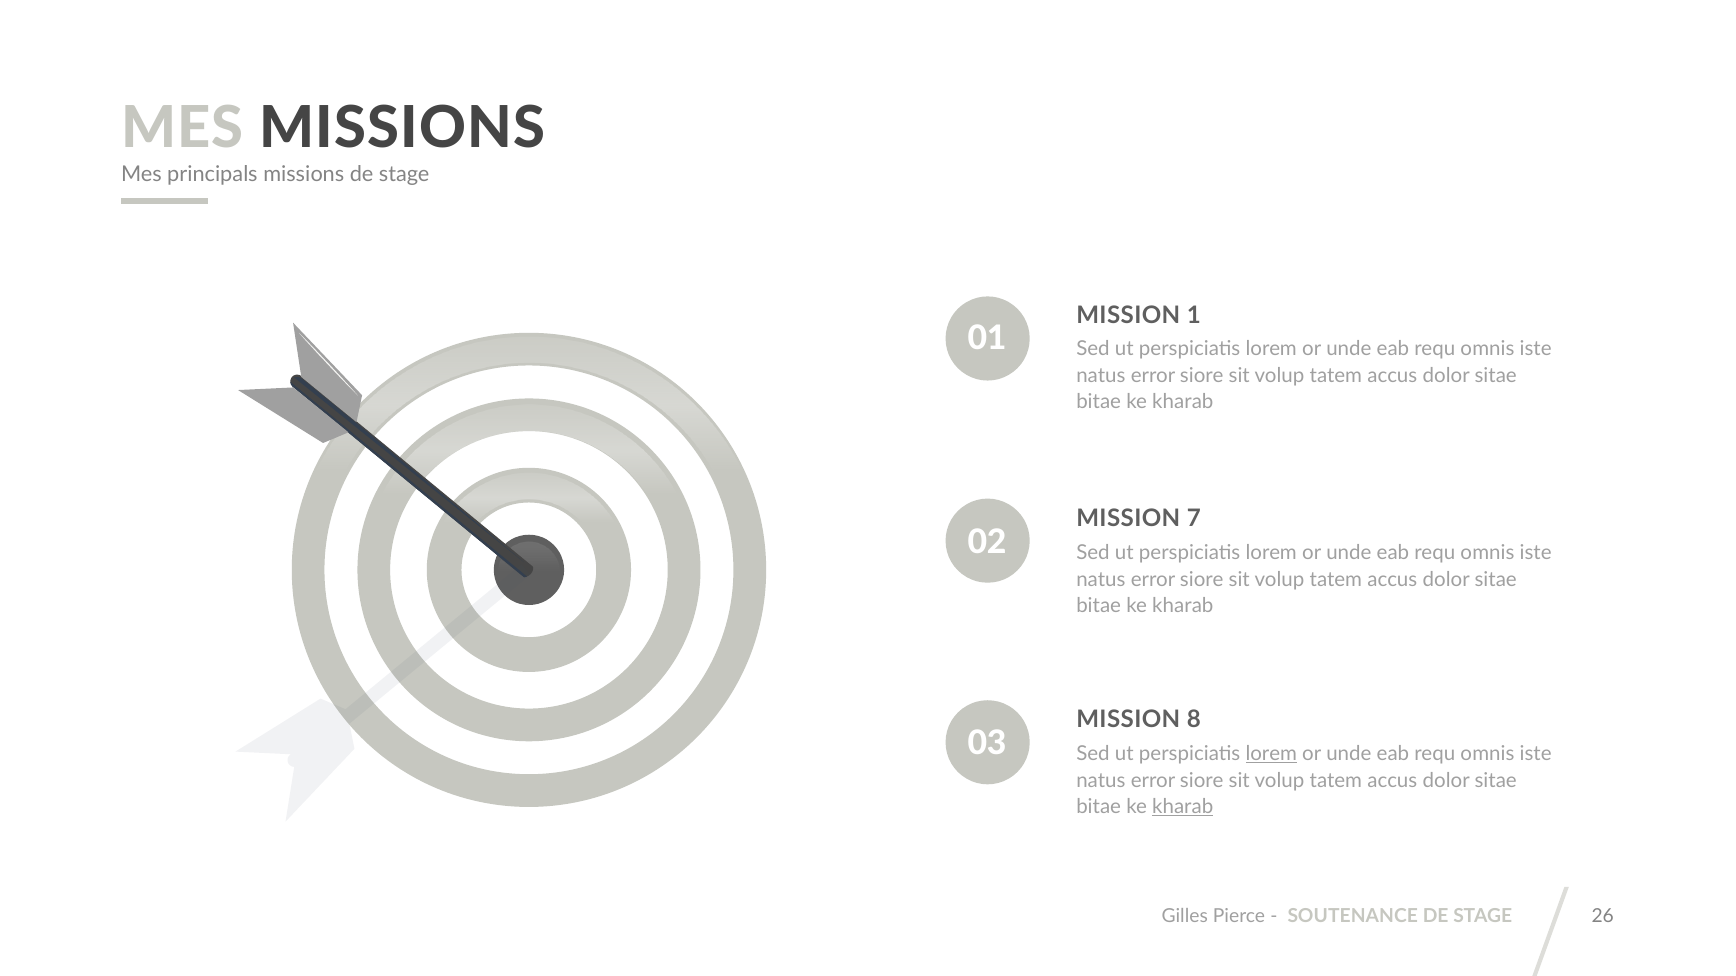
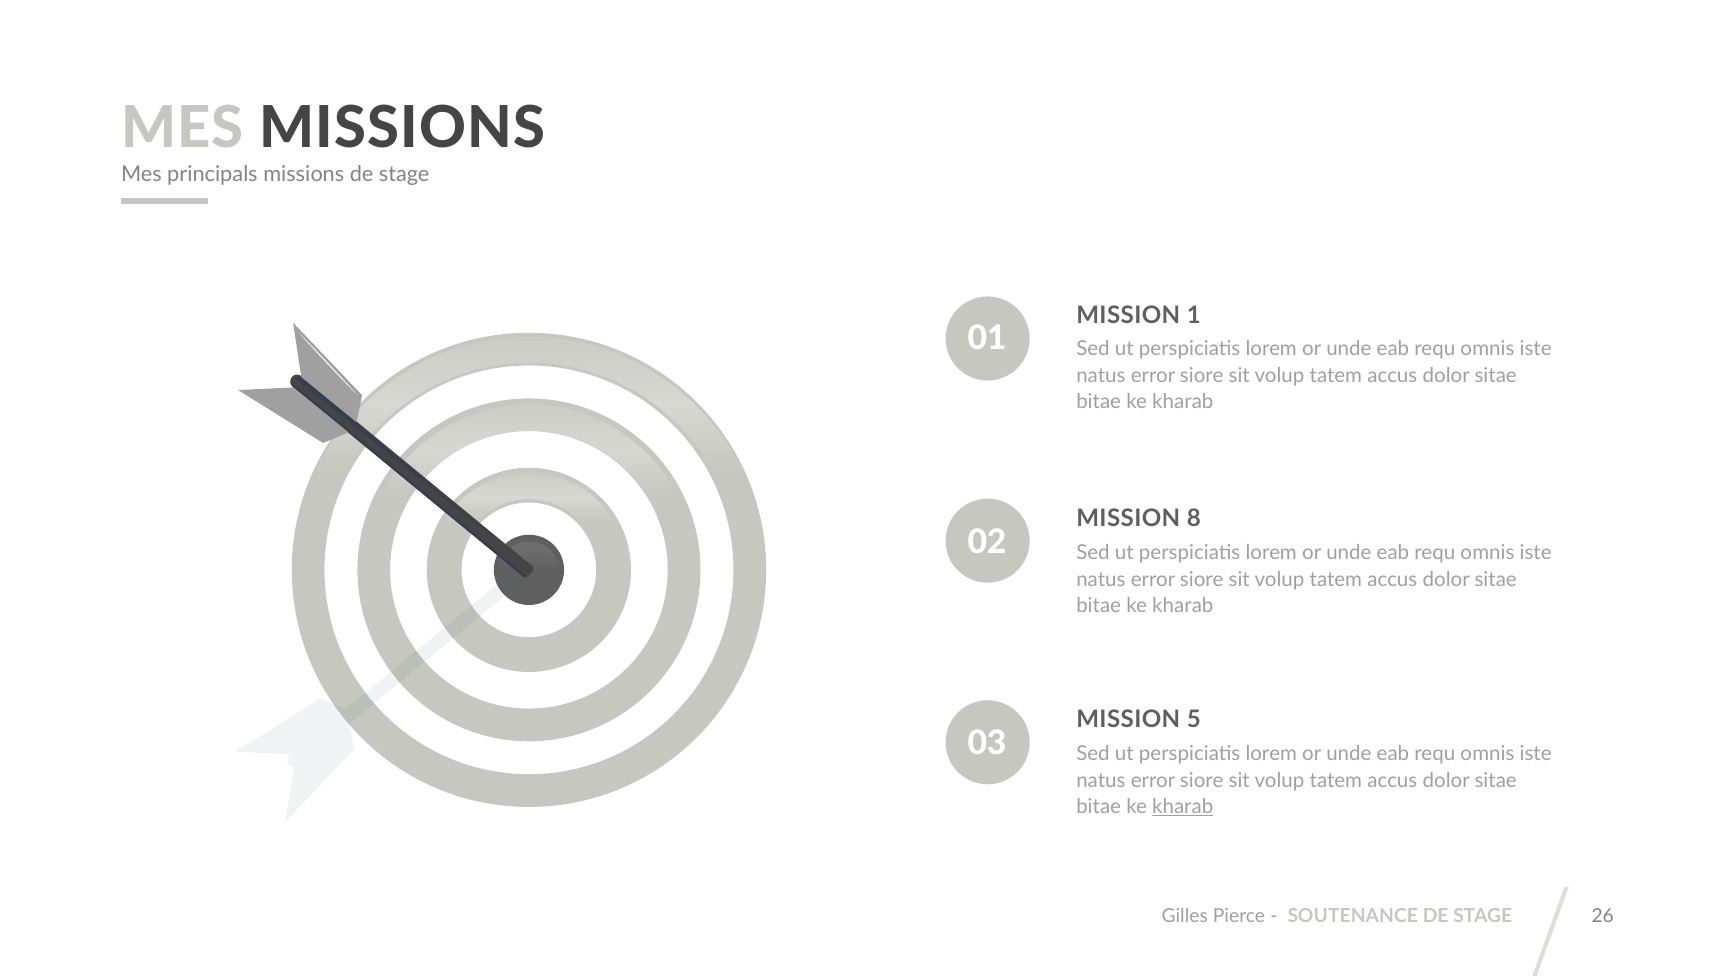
7: 7 -> 8
8: 8 -> 5
lorem at (1271, 754) underline: present -> none
